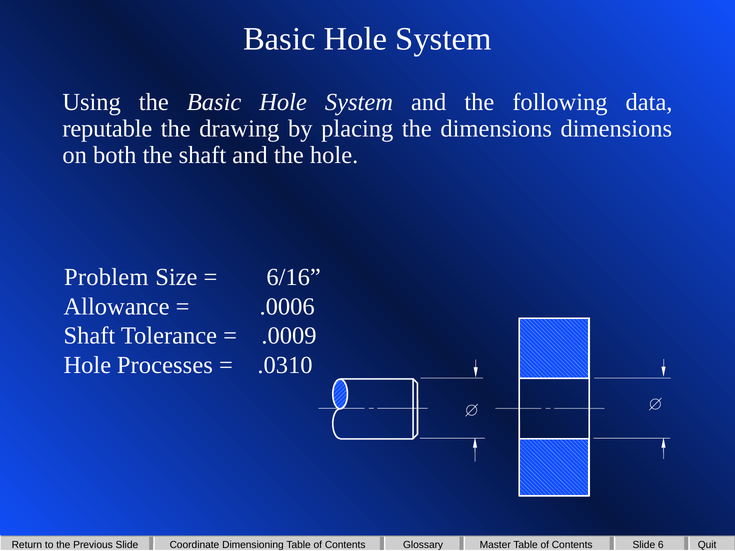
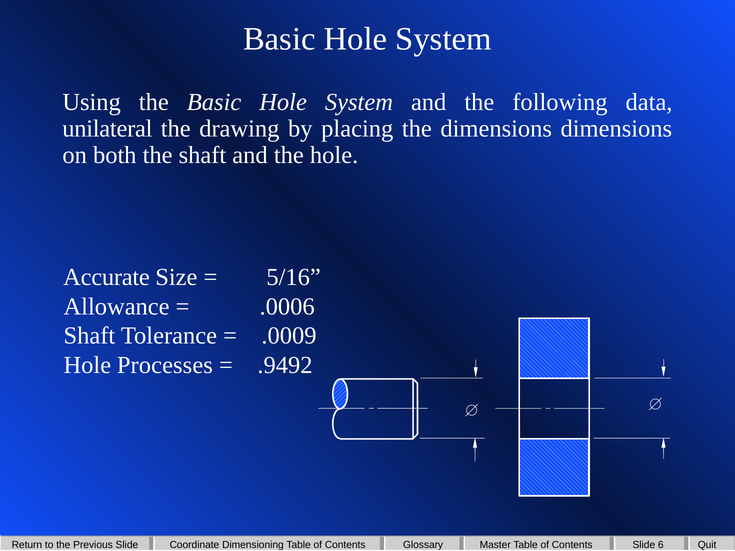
reputable: reputable -> unilateral
Problem: Problem -> Accurate
6/16: 6/16 -> 5/16
.0310: .0310 -> .9492
